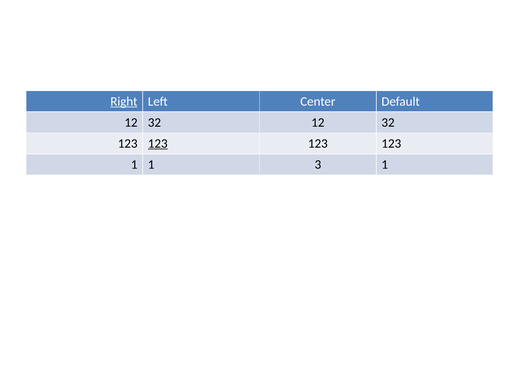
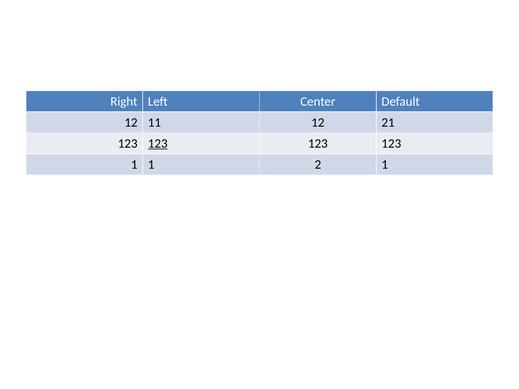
Right underline: present -> none
32 at (154, 123): 32 -> 11
32 at (388, 123): 32 -> 21
3: 3 -> 2
